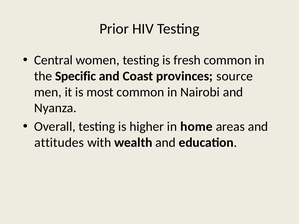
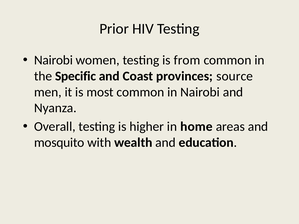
Central at (53, 60): Central -> Nairobi
fresh: fresh -> from
attitudes: attitudes -> mosquito
